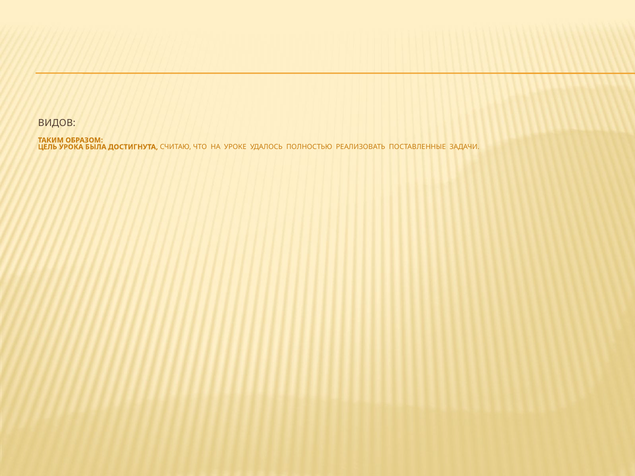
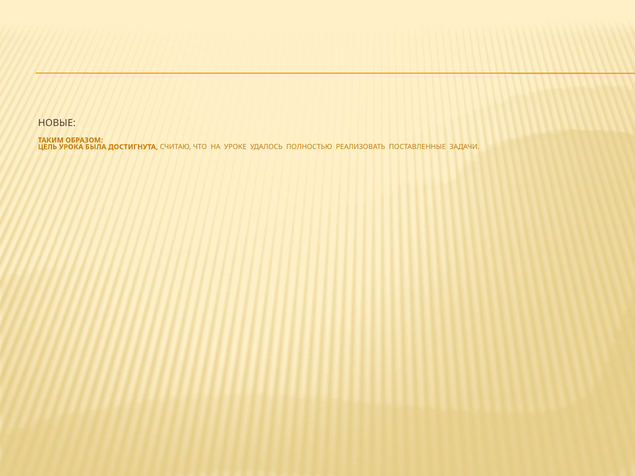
ВИДОВ: ВИДОВ -> НОВЫЕ
